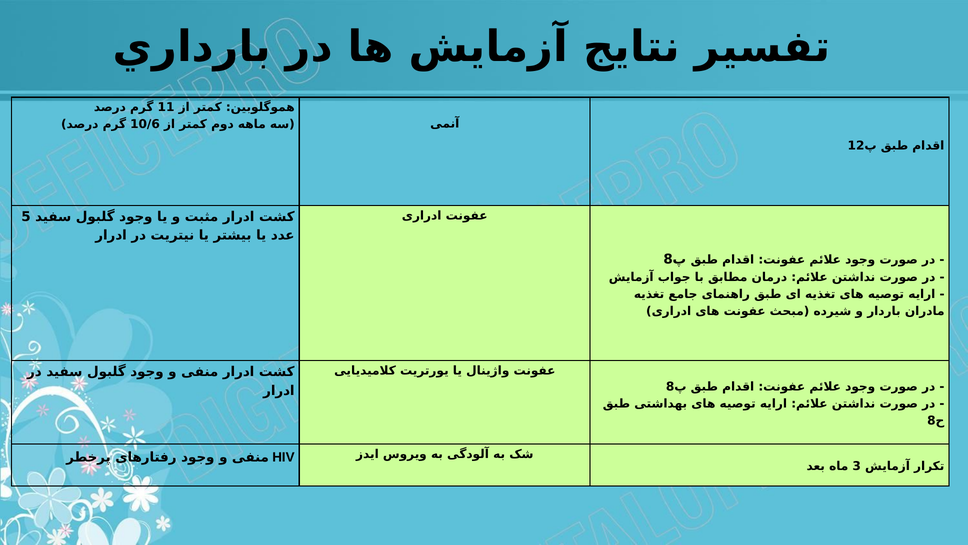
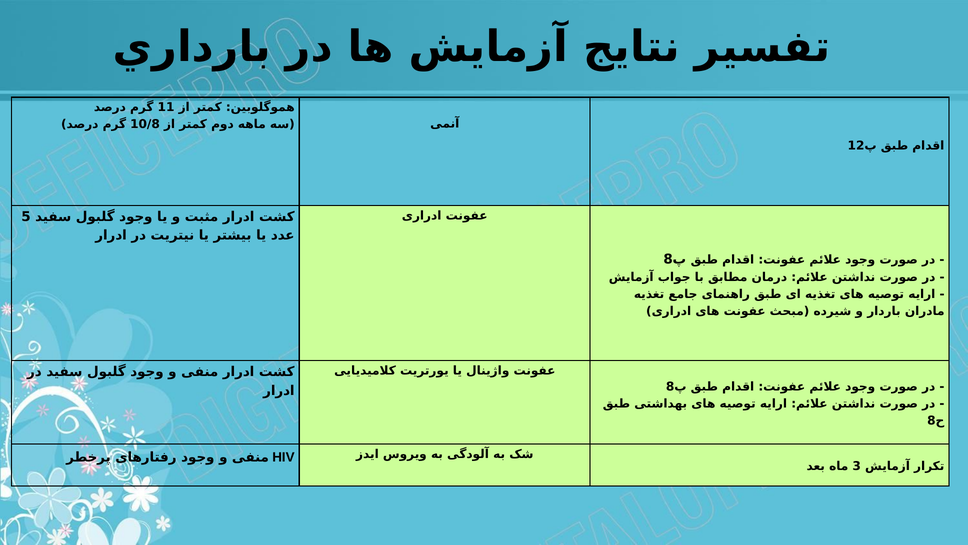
10/6: 10/6 -> 10/8
